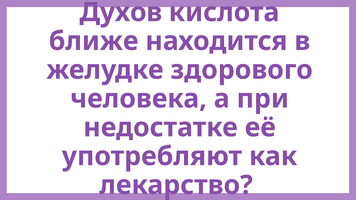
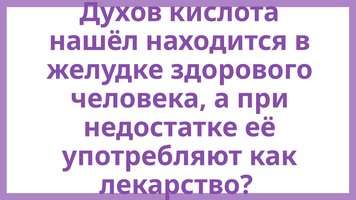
ближе: ближе -> нашёл
